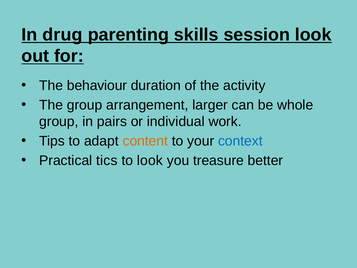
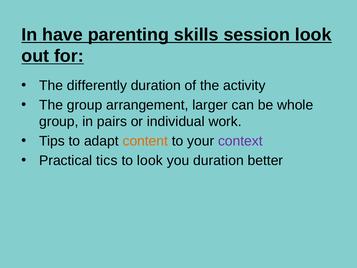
drug: drug -> have
behaviour: behaviour -> differently
context colour: blue -> purple
you treasure: treasure -> duration
